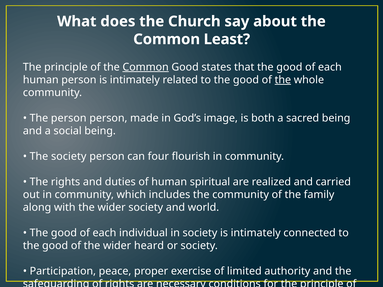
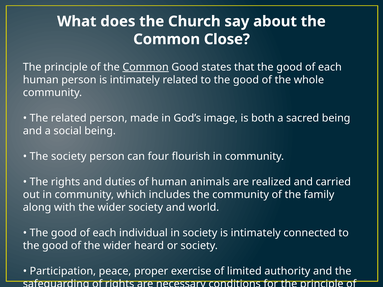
Least: Least -> Close
the at (283, 80) underline: present -> none
The person: person -> related
spiritual: spiritual -> animals
